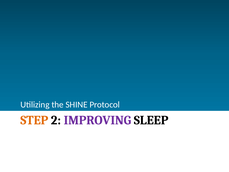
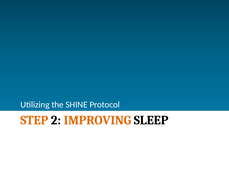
IMPROVING colour: purple -> orange
